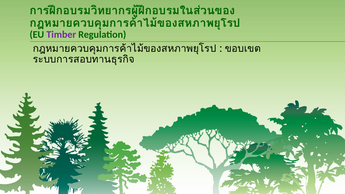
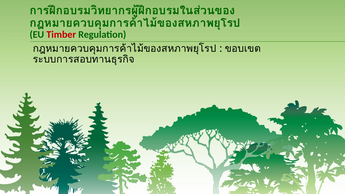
Timber colour: purple -> red
